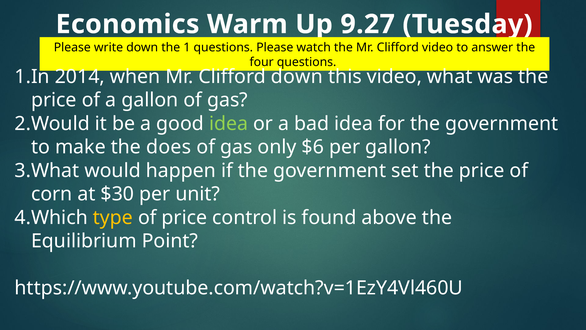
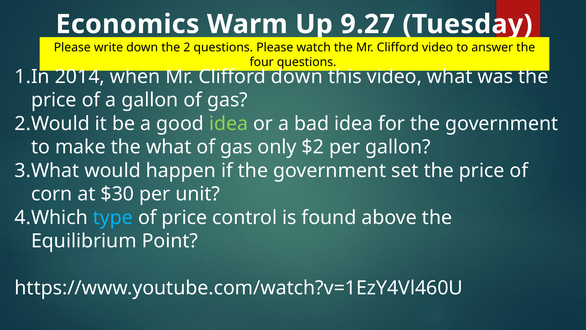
1: 1 -> 2
the does: does -> what
$6: $6 -> $2
type colour: yellow -> light blue
